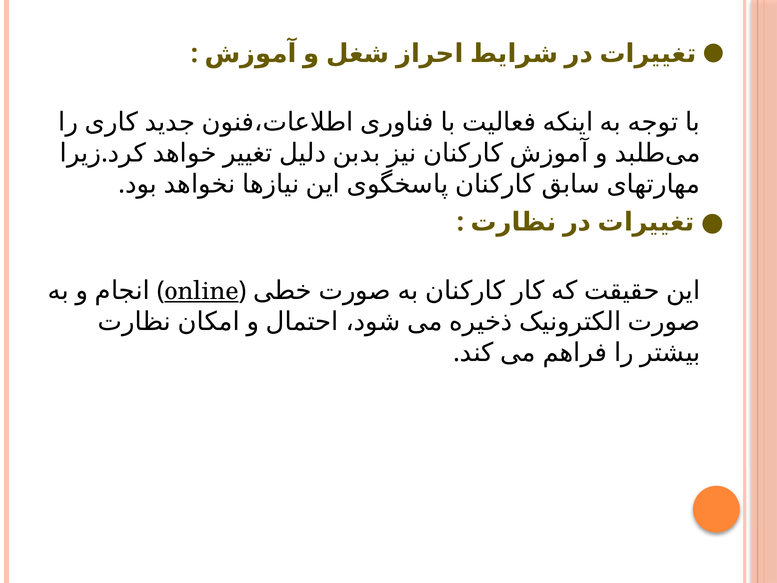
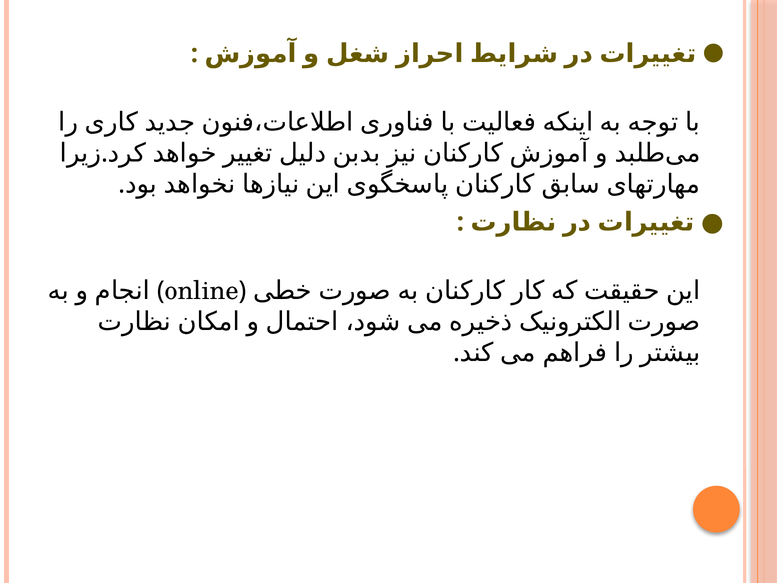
online underline: present -> none
